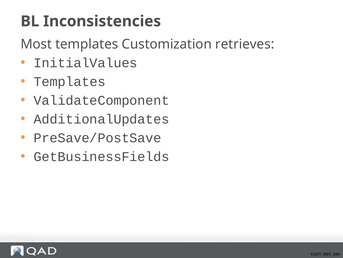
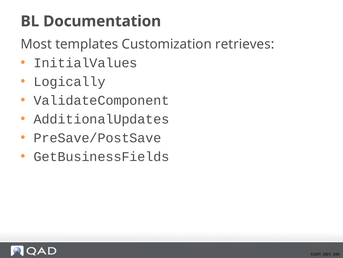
Inconsistencies: Inconsistencies -> Documentation
Templates at (70, 81): Templates -> Logically
